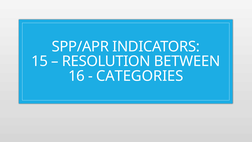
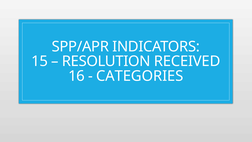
BETWEEN: BETWEEN -> RECEIVED
